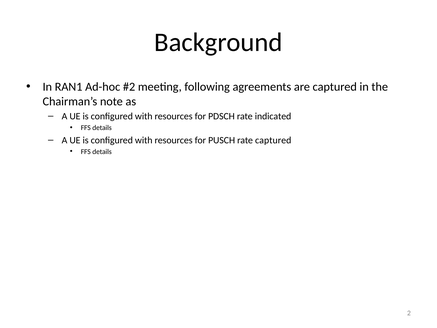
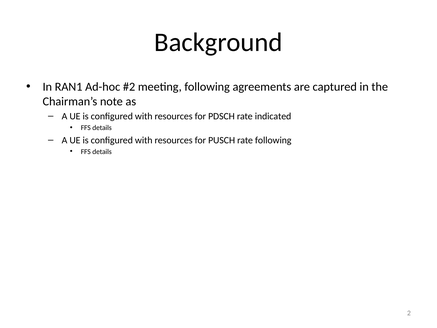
rate captured: captured -> following
